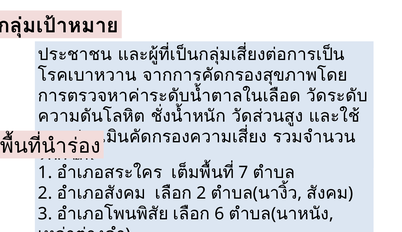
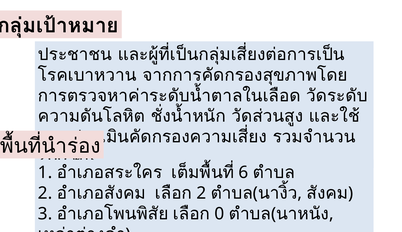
7: 7 -> 6
6: 6 -> 0
